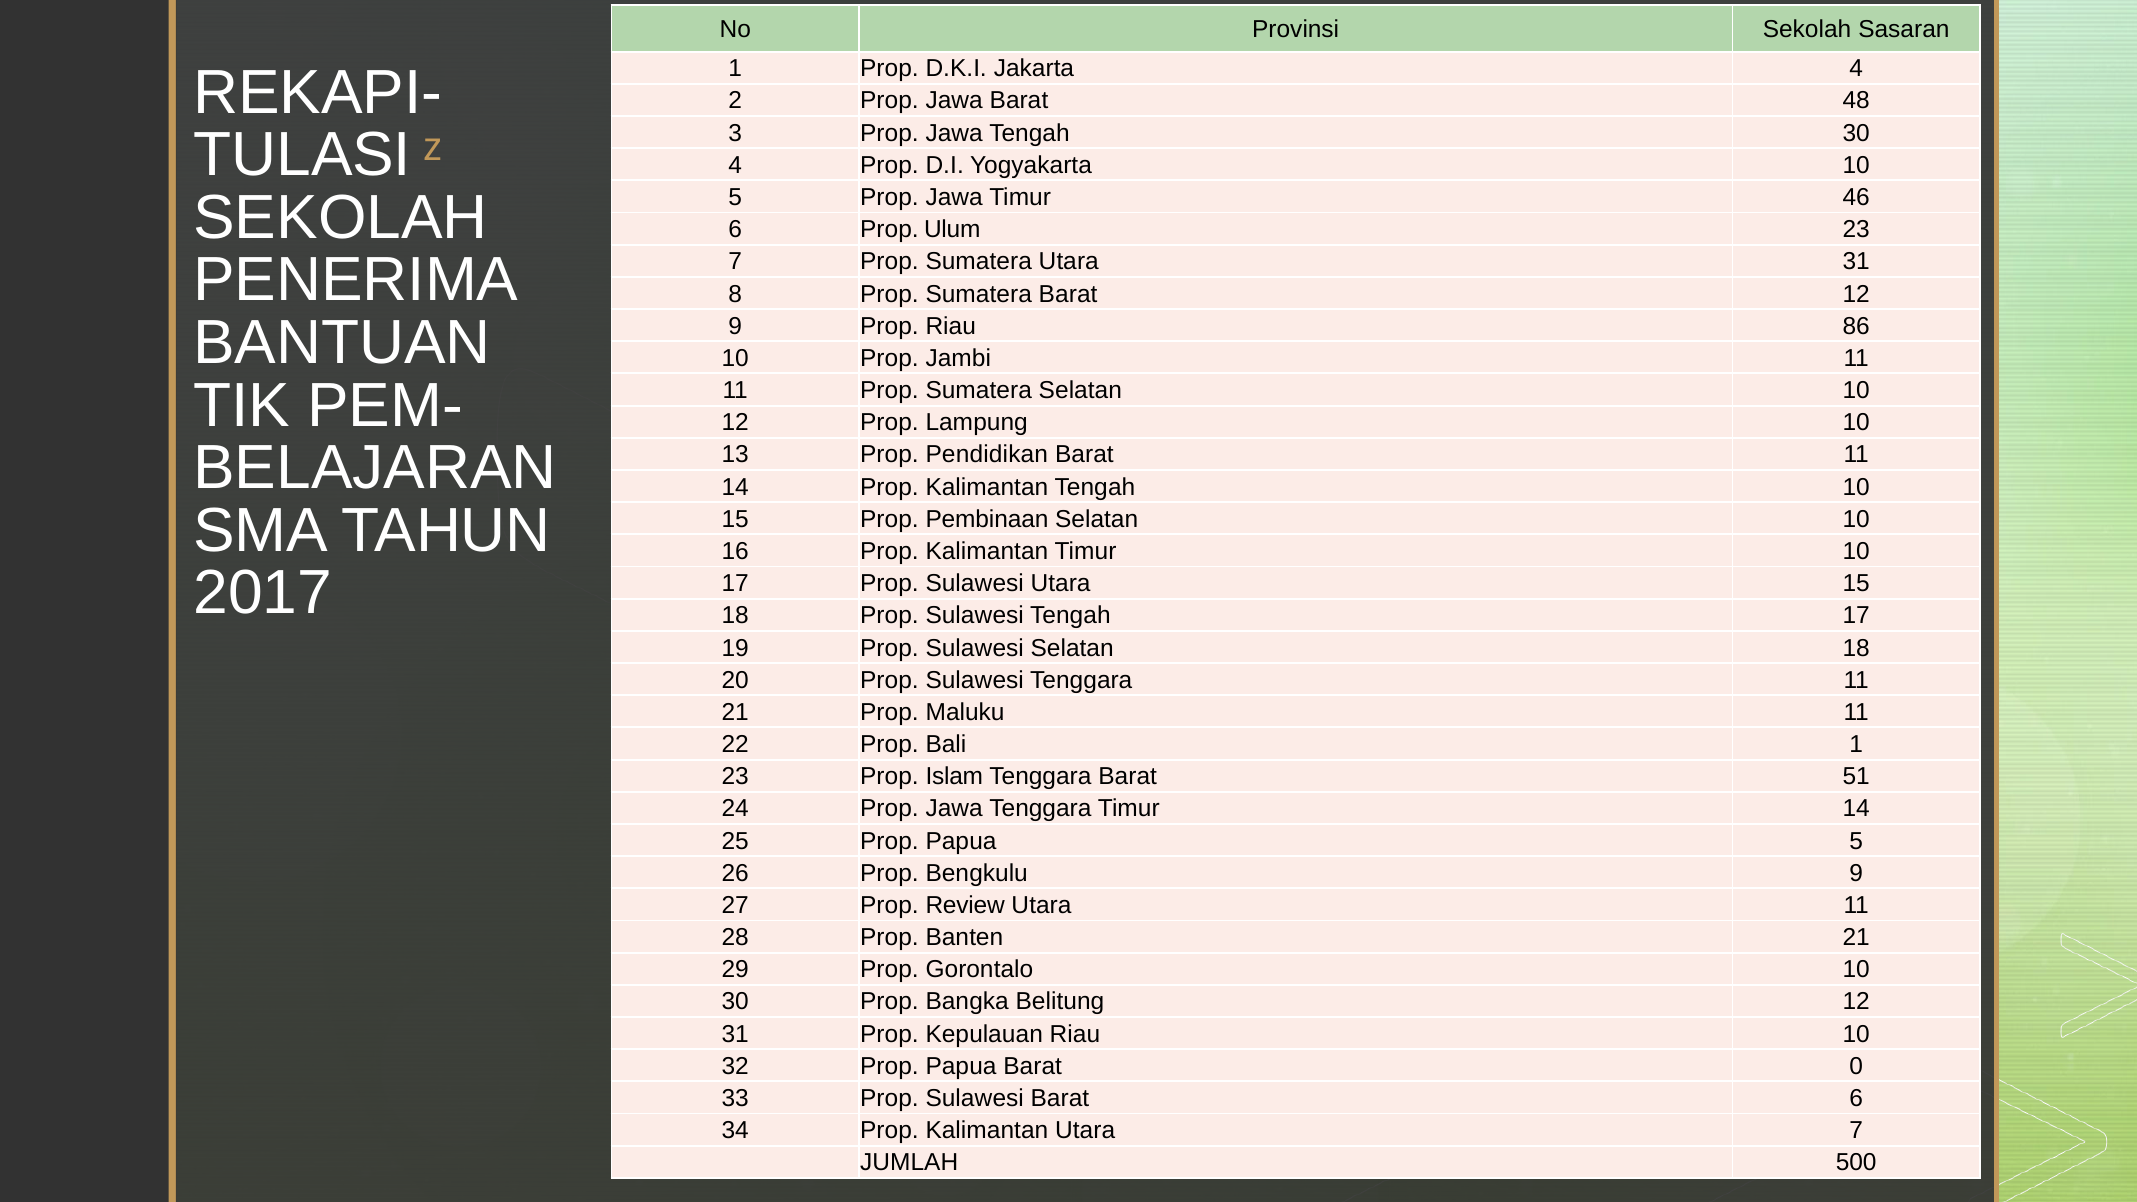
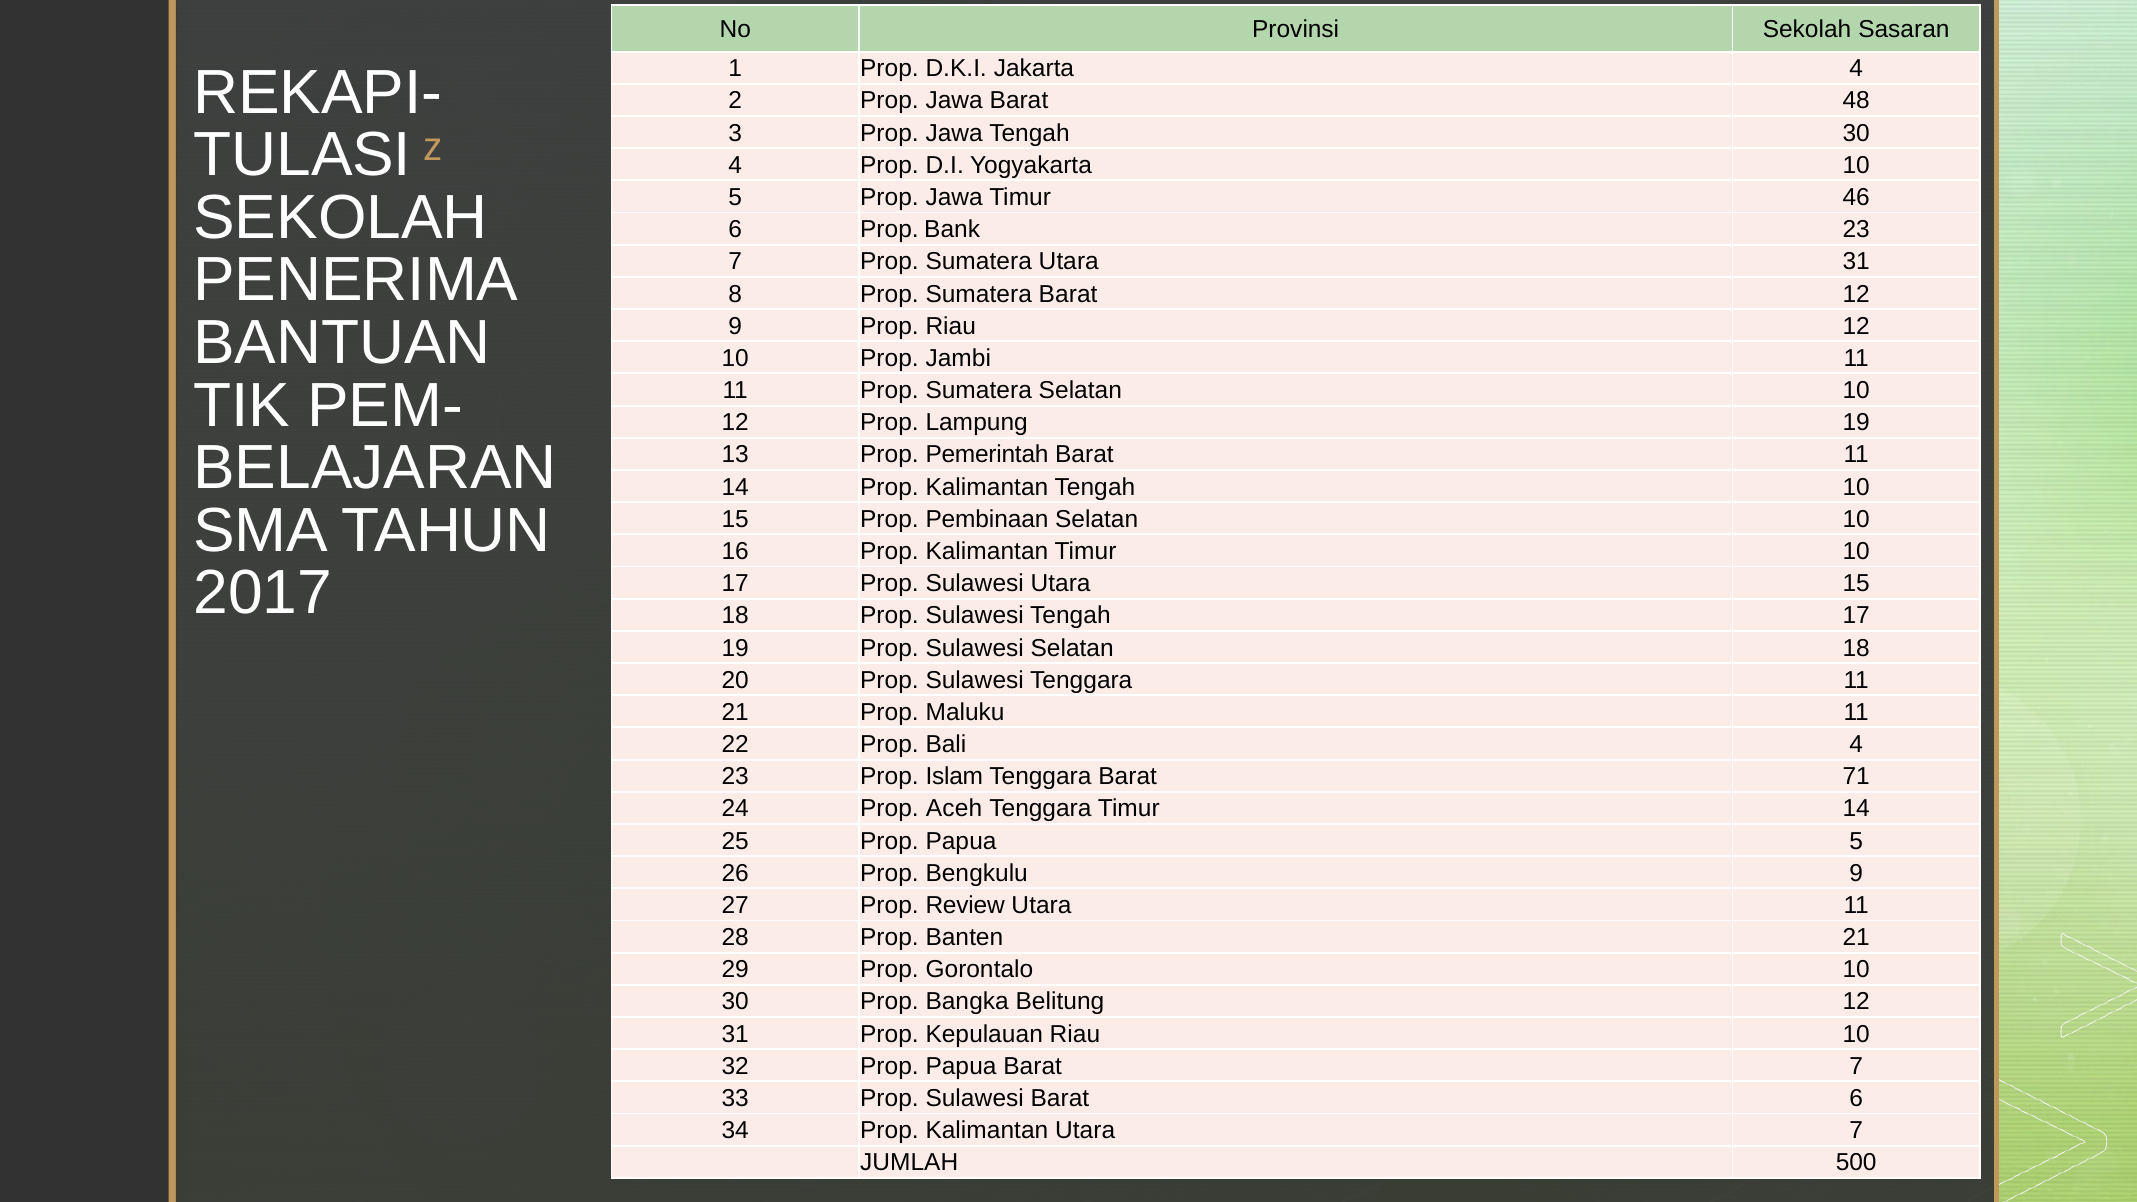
Ulum: Ulum -> Bank
Riau 86: 86 -> 12
Lampung 10: 10 -> 19
Pendidikan: Pendidikan -> Pemerintah
Bali 1: 1 -> 4
51: 51 -> 71
24 Prop Jawa: Jawa -> Aceh
Barat 0: 0 -> 7
